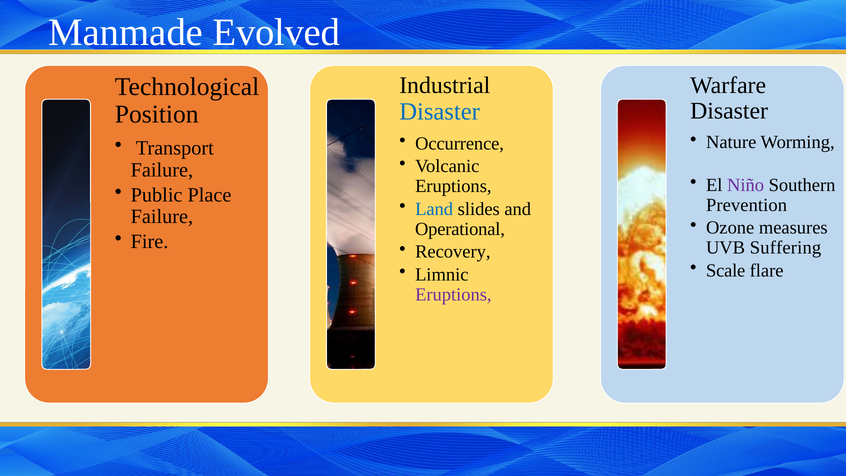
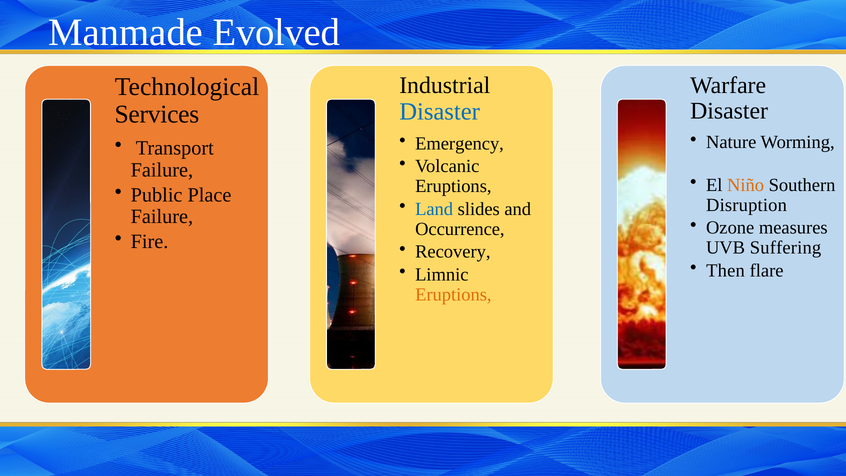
Position: Position -> Services
Occurrence: Occurrence -> Emergency
Niño colour: purple -> orange
Prevention: Prevention -> Disruption
Operational: Operational -> Occurrence
Scale: Scale -> Then
Eruptions at (453, 294) colour: purple -> orange
